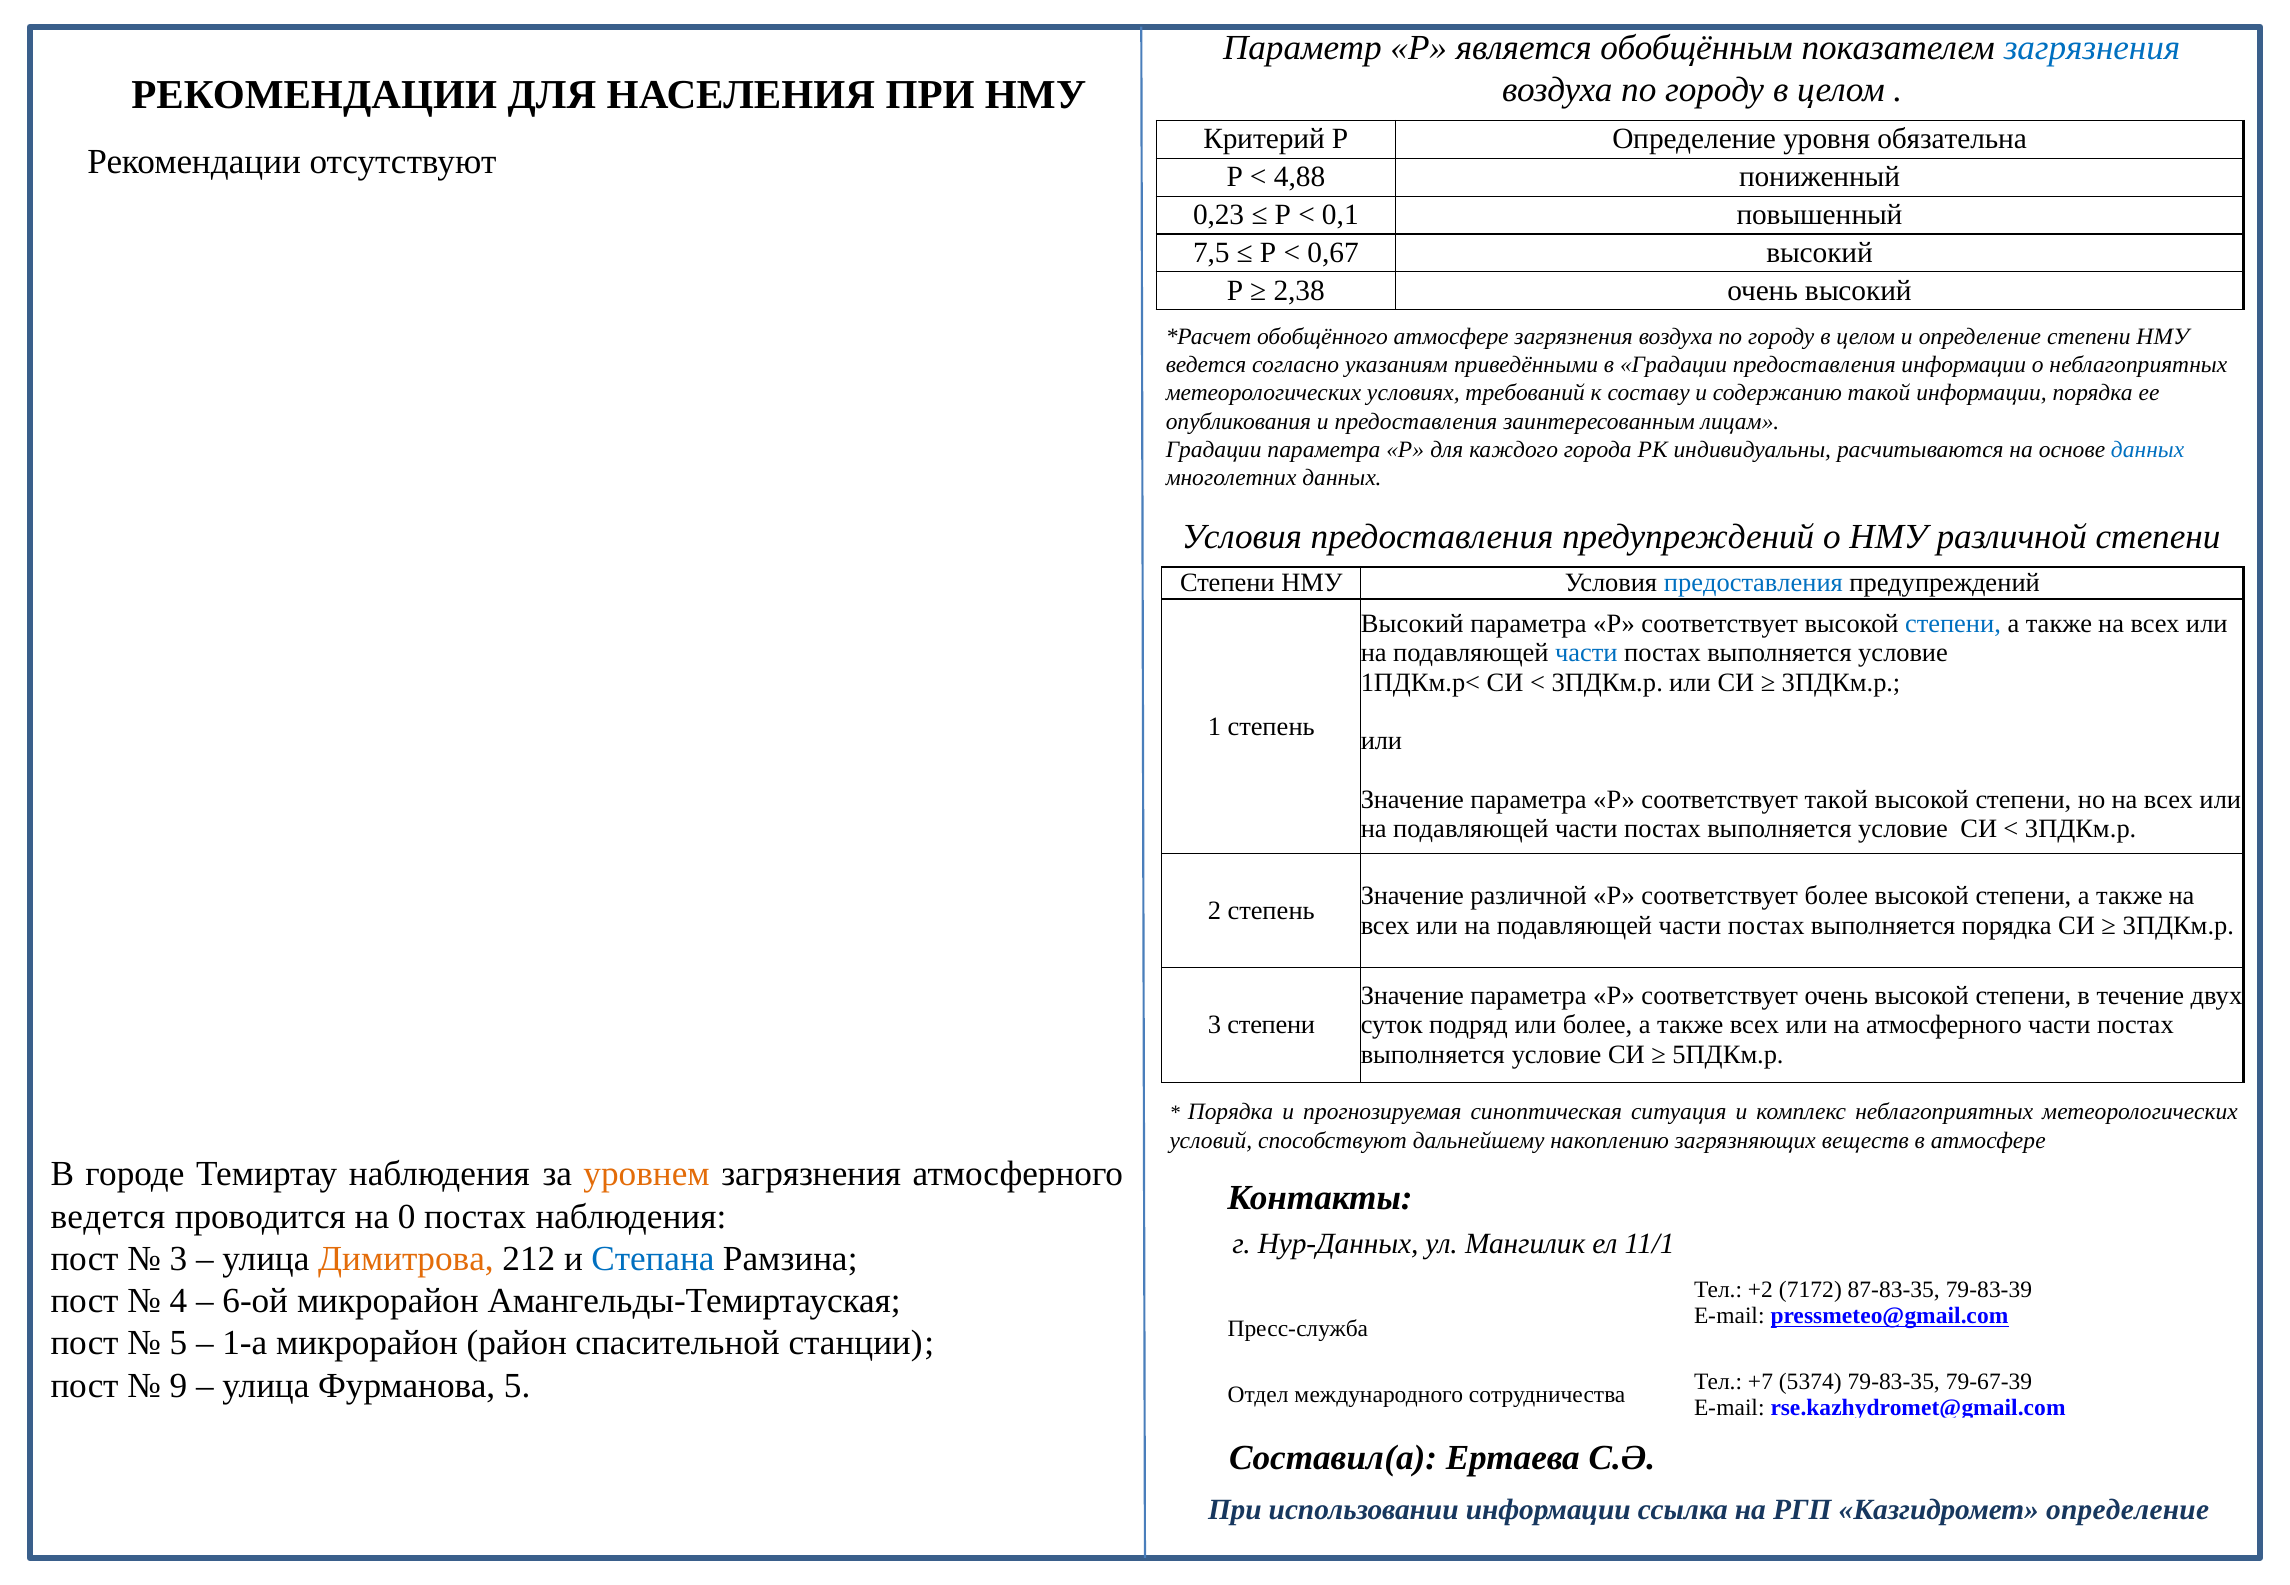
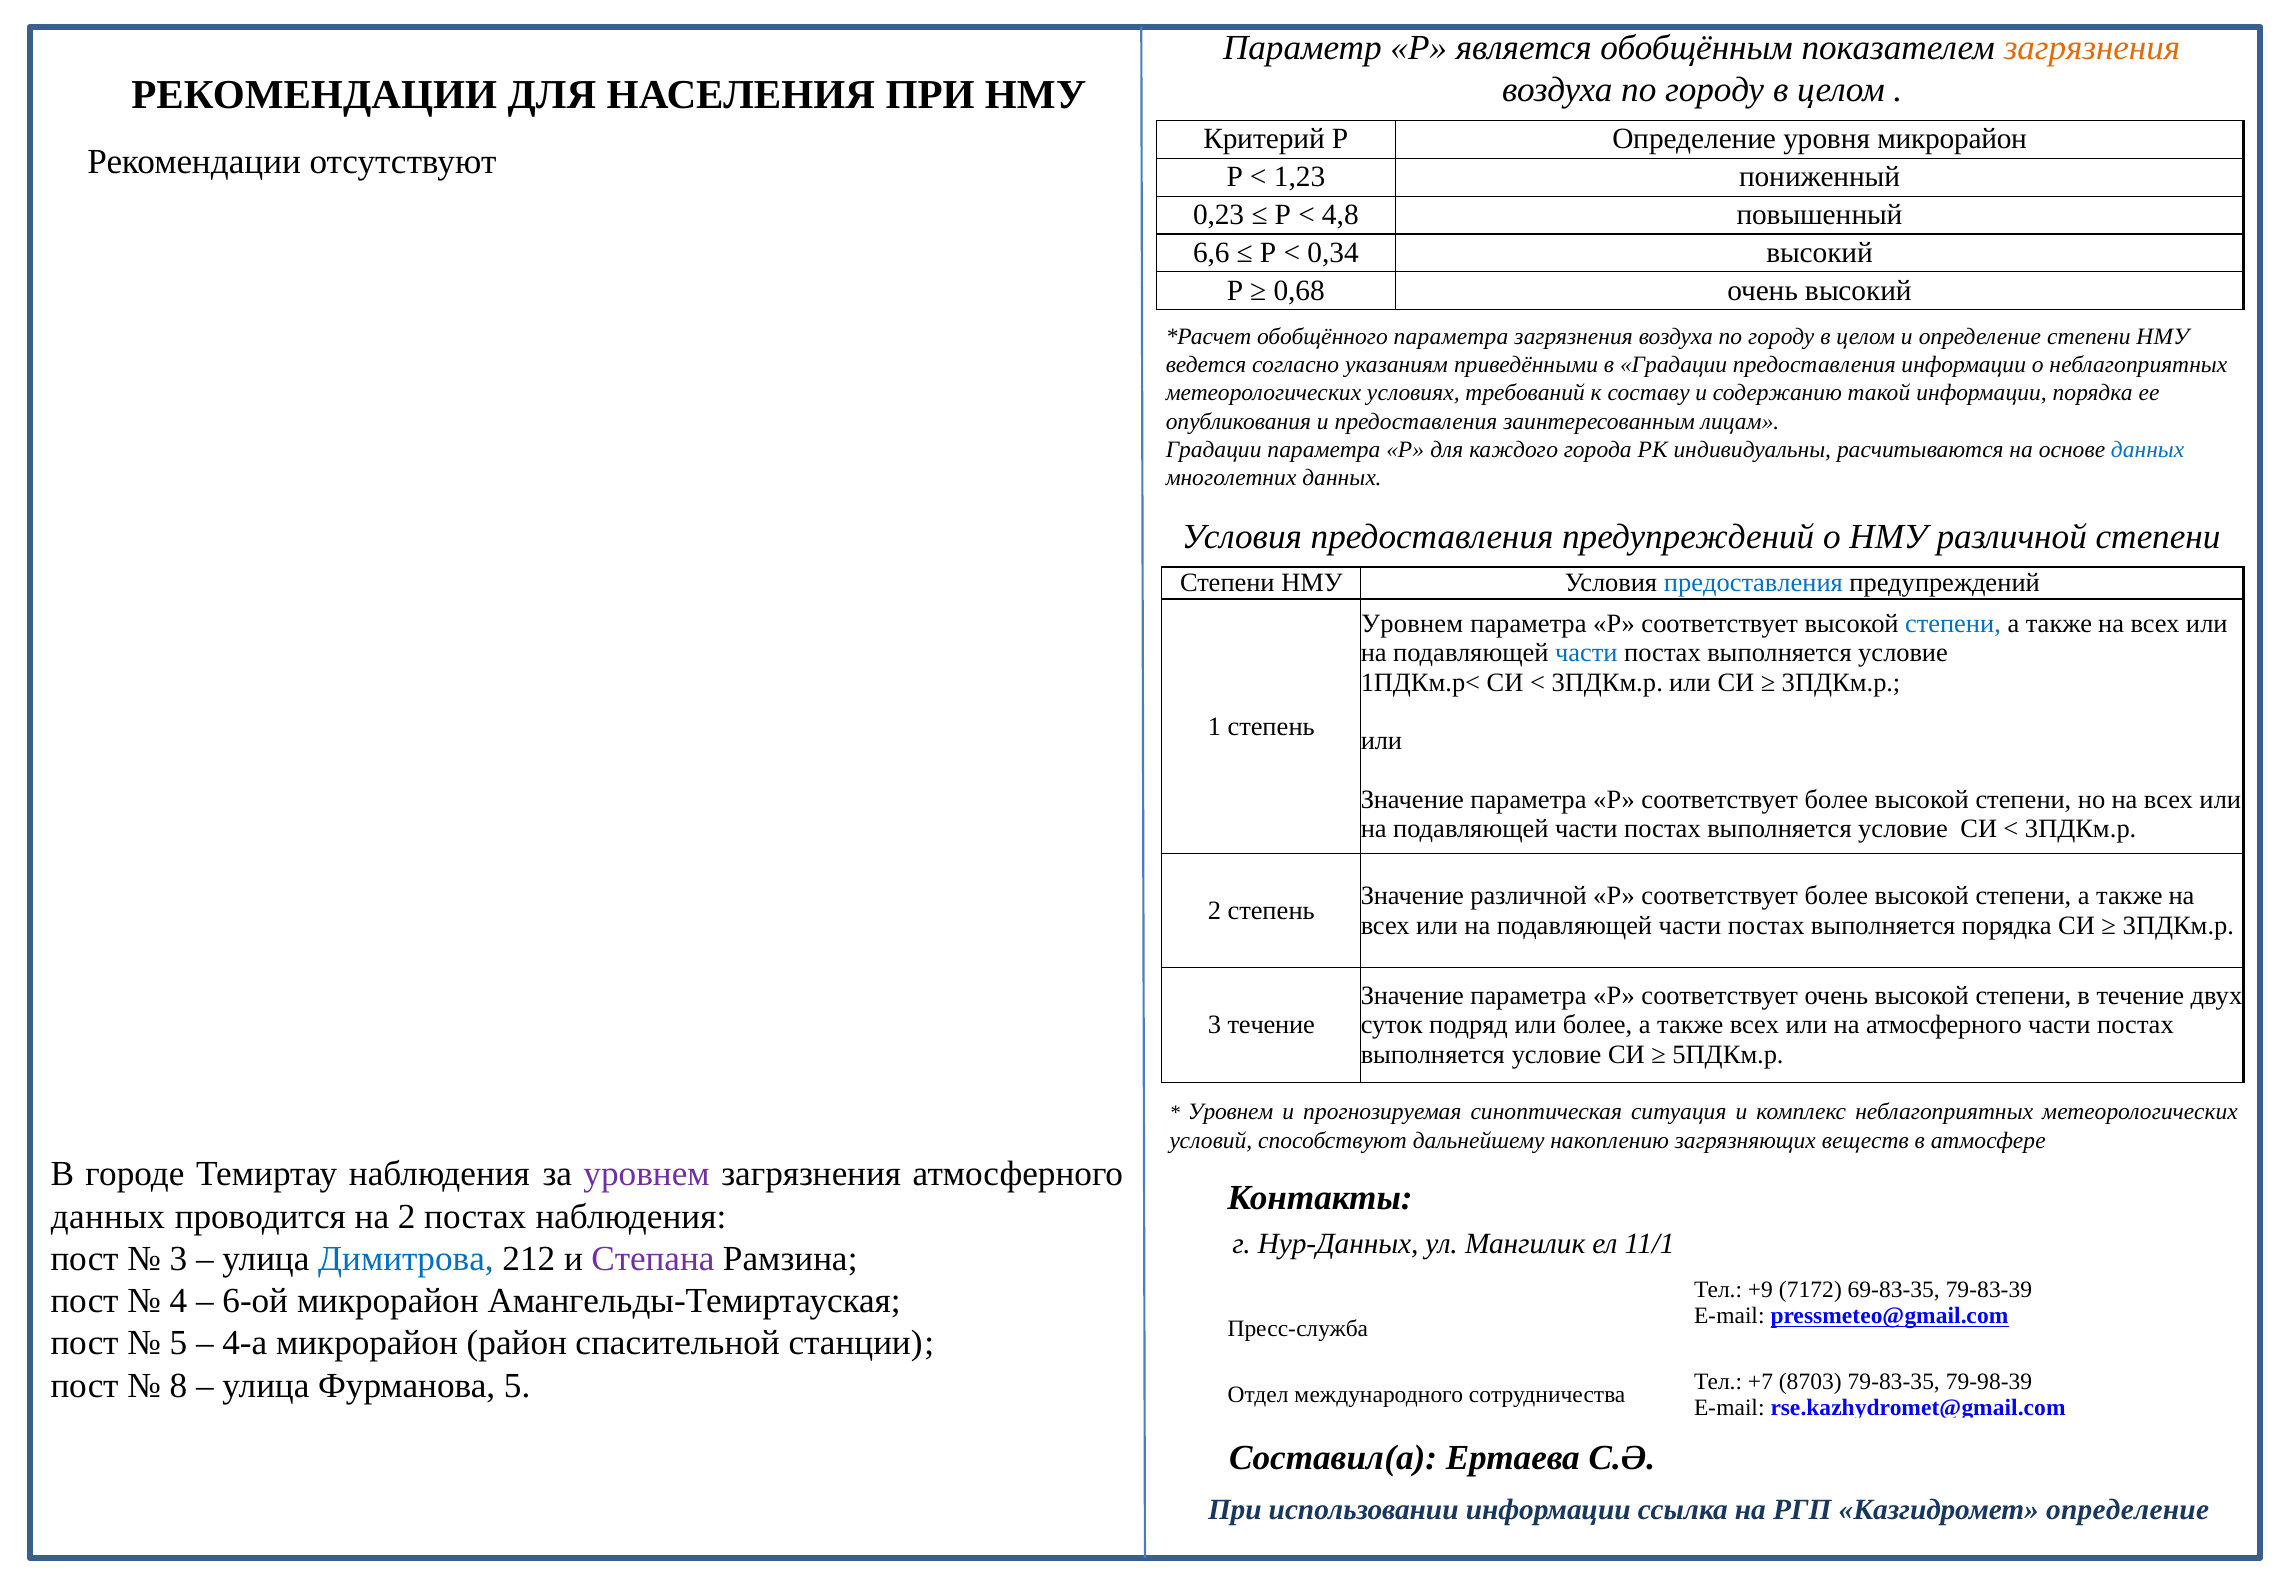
загрязнения at (2092, 48) colour: blue -> orange
уровня обязательна: обязательна -> микрорайон
4,88: 4,88 -> 1,23
0,1: 0,1 -> 4,8
7,5: 7,5 -> 6,6
0,67: 0,67 -> 0,34
2,38: 2,38 -> 0,68
обобщённого атмосфере: атмосфере -> параметра
Высокий at (1412, 624): Высокий -> Уровнем
параметра Р соответствует такой: такой -> более
3 степени: степени -> течение
Порядка at (1231, 1112): Порядка -> Уровнем
уровнем at (647, 1174) colour: orange -> purple
ведется at (108, 1217): ведется -> данных
на 0: 0 -> 2
Димитрова colour: orange -> blue
Степана colour: blue -> purple
+2: +2 -> +9
87-83-35: 87-83-35 -> 69-83-35
1-а: 1-а -> 4-а
9: 9 -> 8
5374: 5374 -> 8703
79-67-39: 79-67-39 -> 79-98-39
